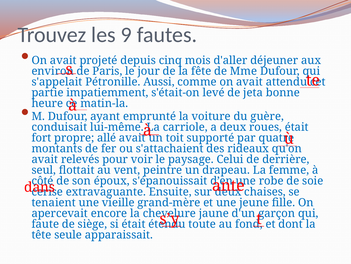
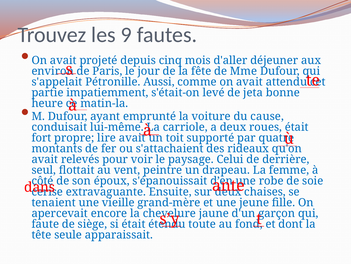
guère: guère -> cause
allé: allé -> lire
